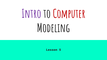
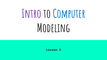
Computer colour: red -> blue
